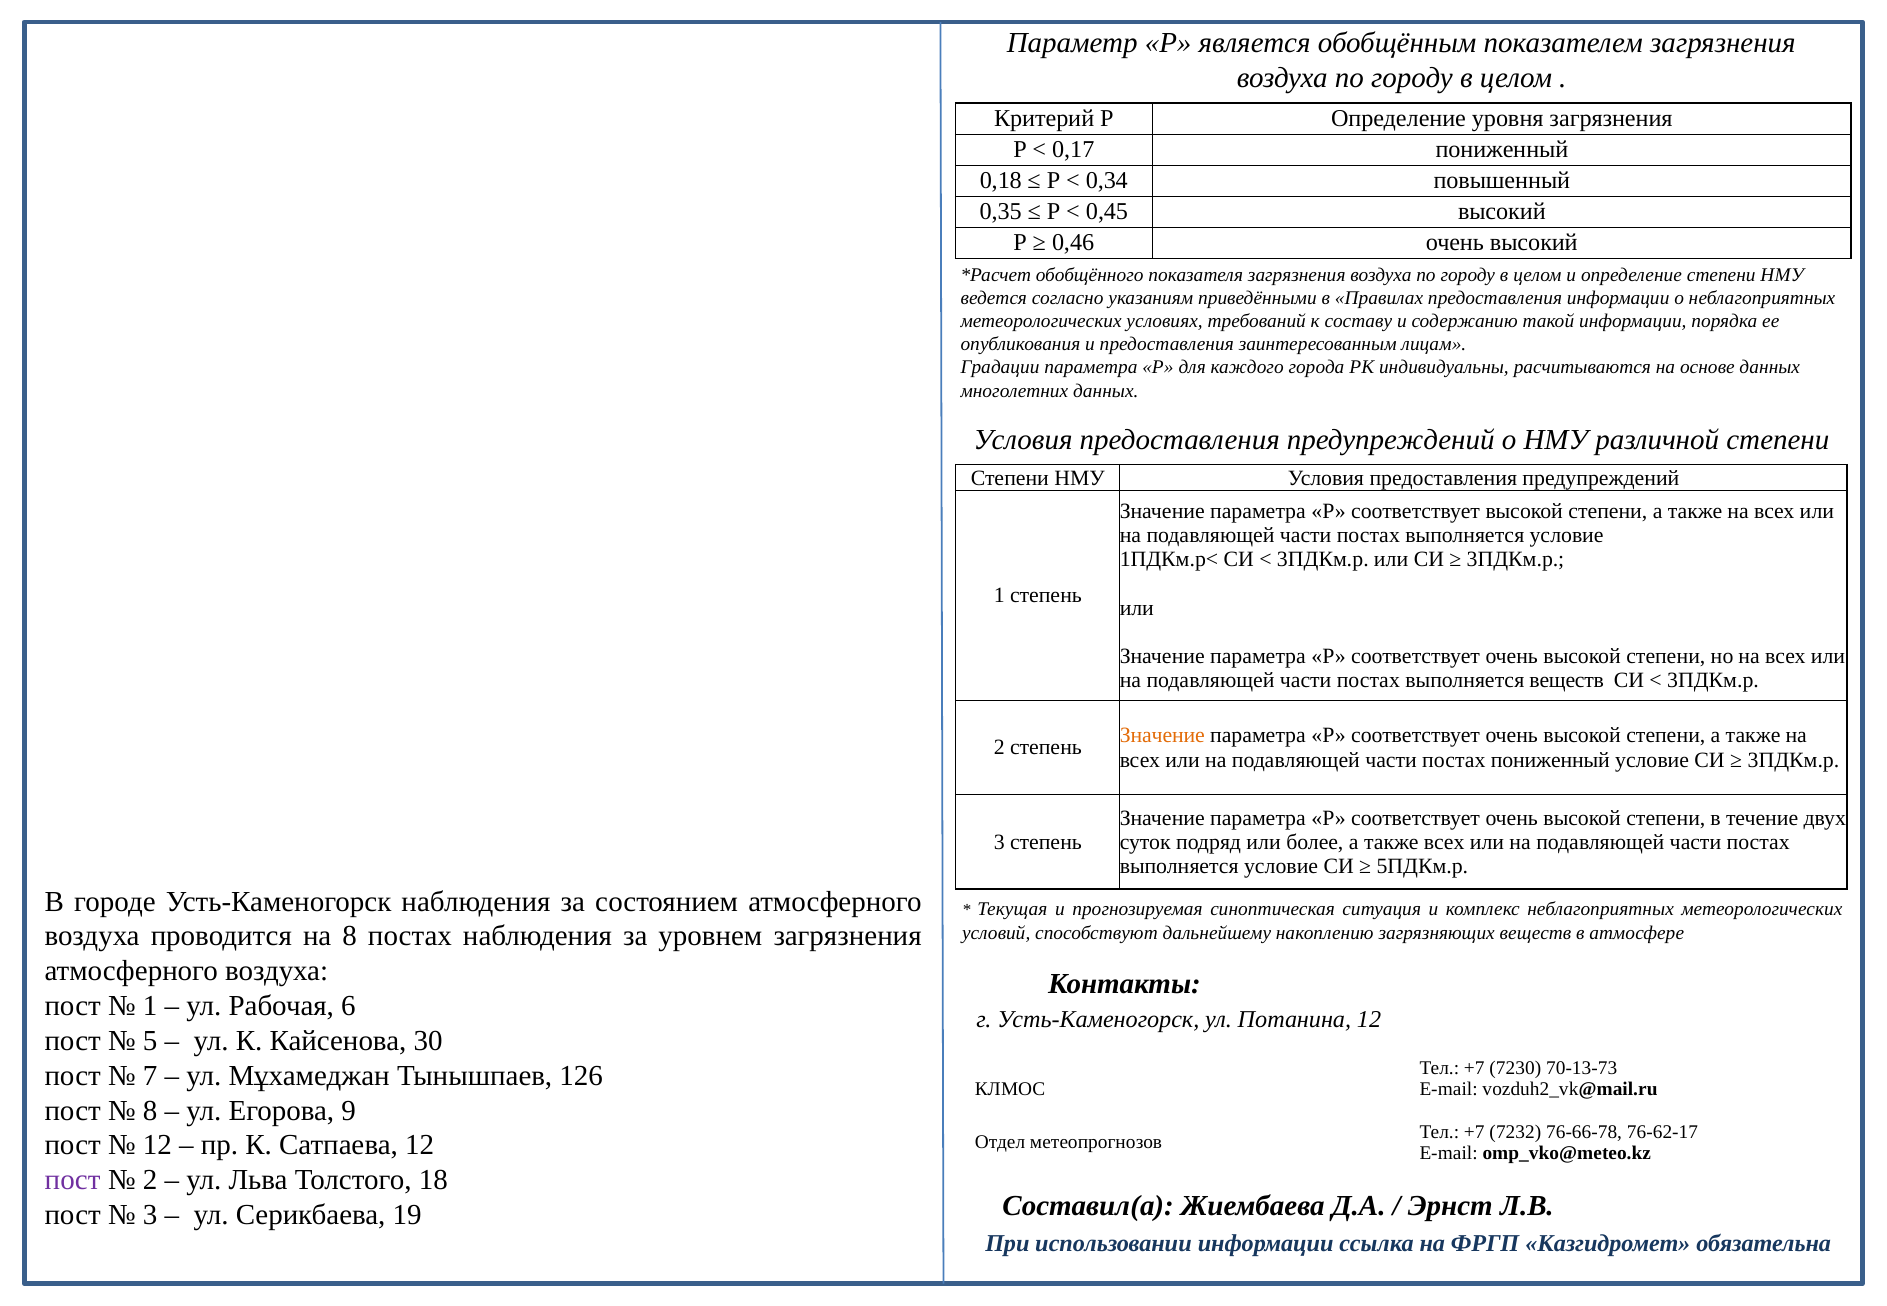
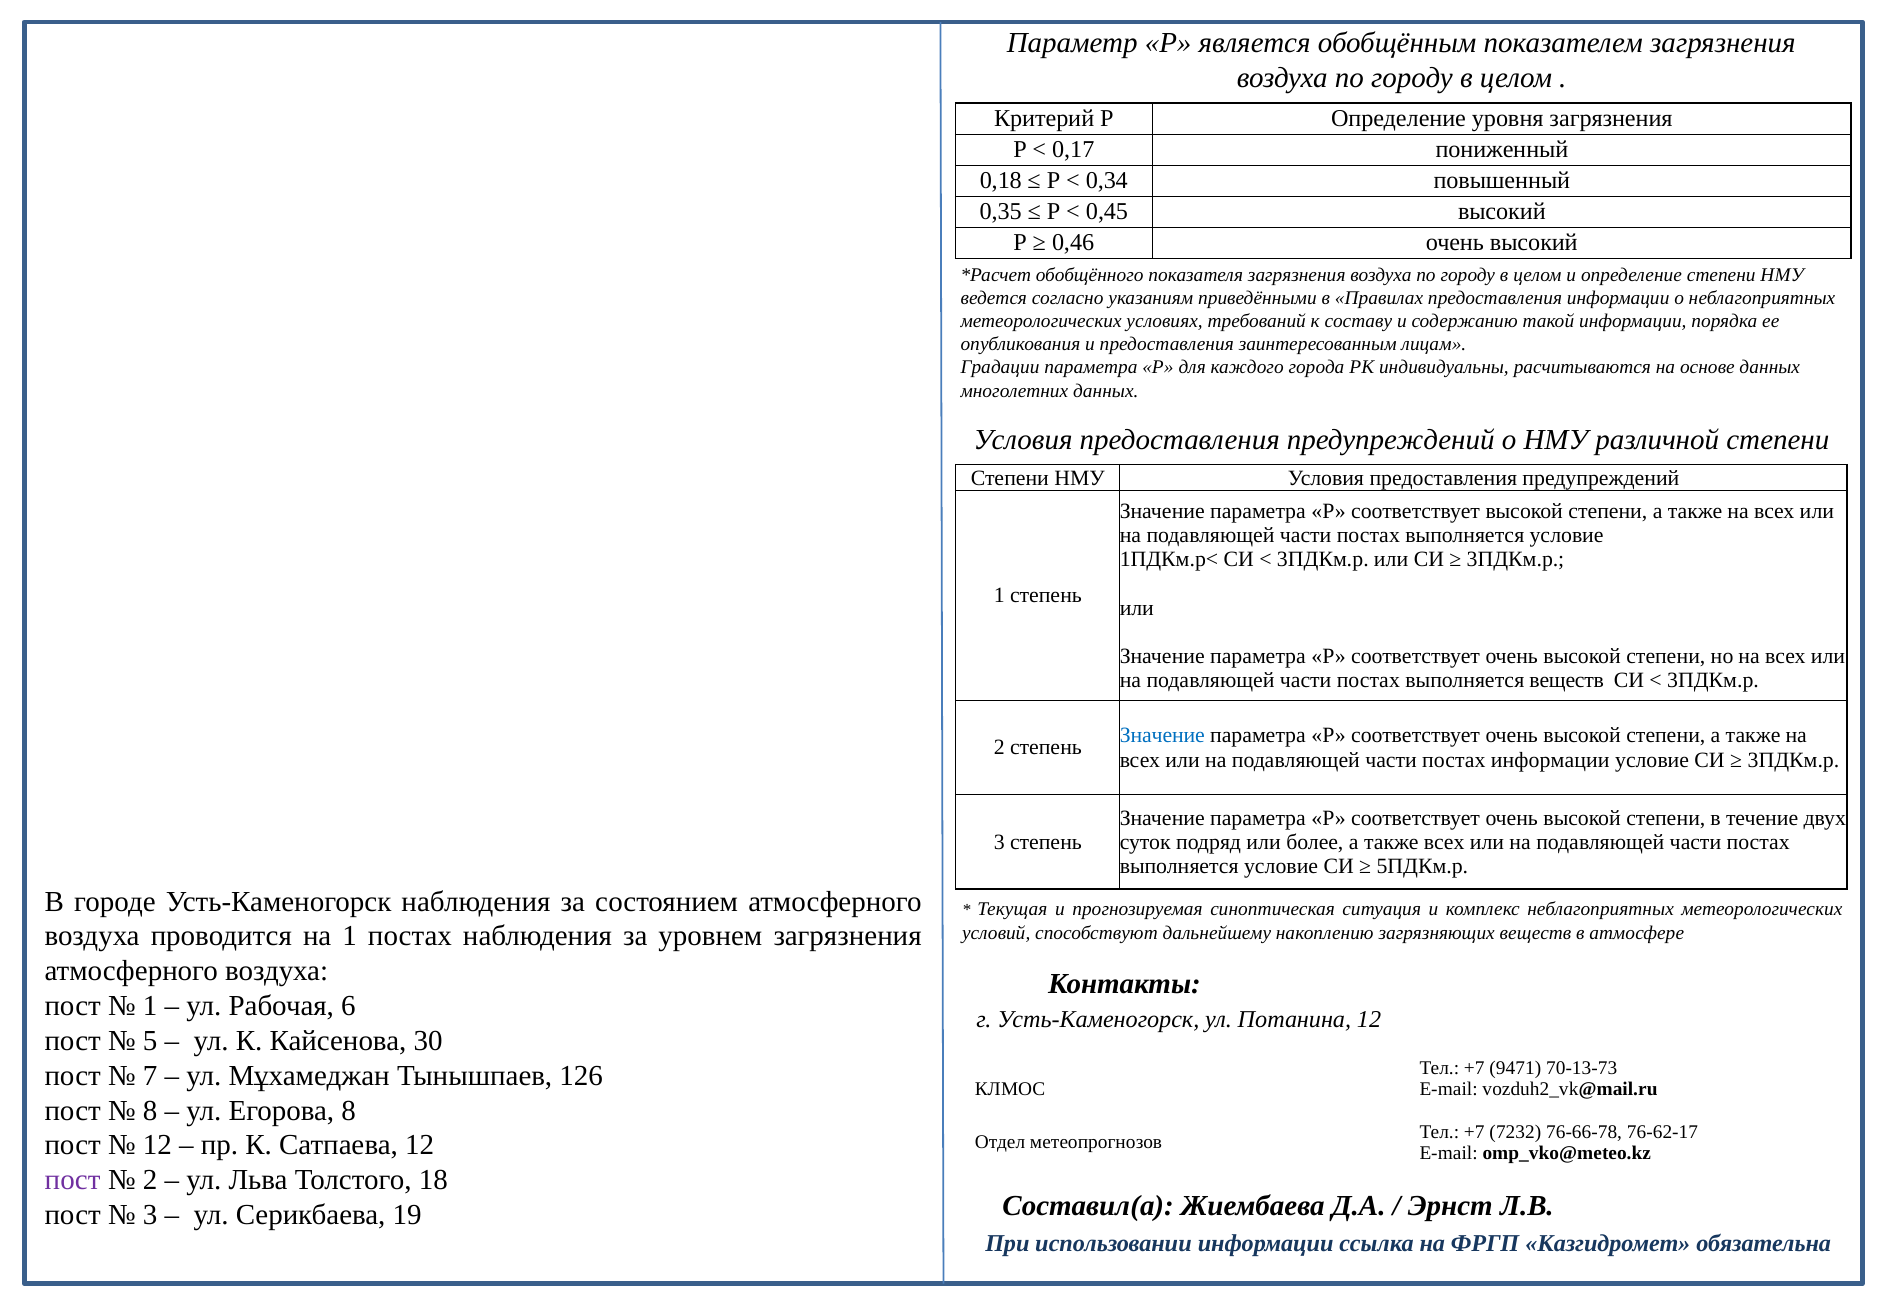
Значение at (1162, 736) colour: orange -> blue
постах пониженный: пониженный -> информации
на 8: 8 -> 1
7230: 7230 -> 9471
Егорова 9: 9 -> 8
